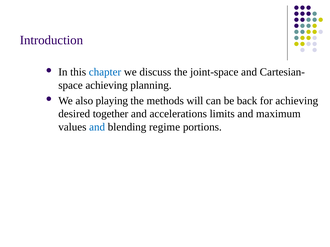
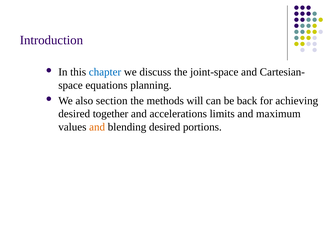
achieving at (107, 85): achieving -> equations
playing: playing -> section
and at (97, 127) colour: blue -> orange
blending regime: regime -> desired
